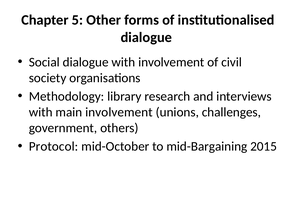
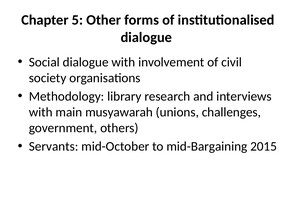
main involvement: involvement -> musyawarah
Protocol: Protocol -> Servants
